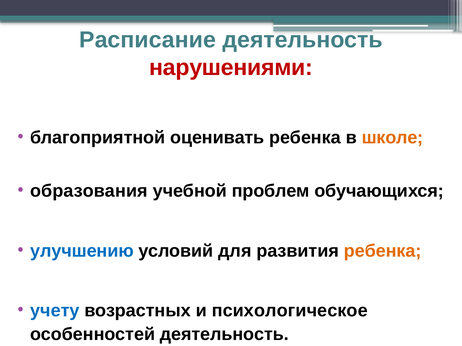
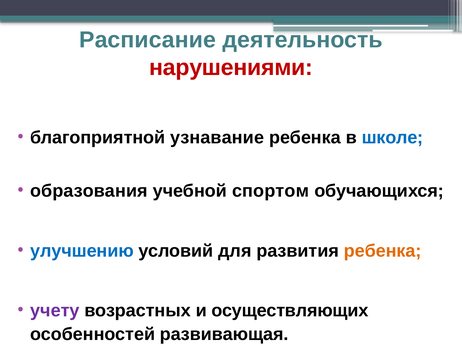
оценивать: оценивать -> узнавание
школе colour: orange -> blue
проблем: проблем -> спортом
учету colour: blue -> purple
психологическое: психологическое -> осуществляющих
особенностей деятельность: деятельность -> развивающая
